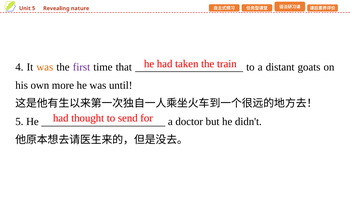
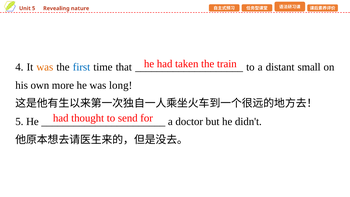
first colour: purple -> blue
goats: goats -> small
until: until -> long
